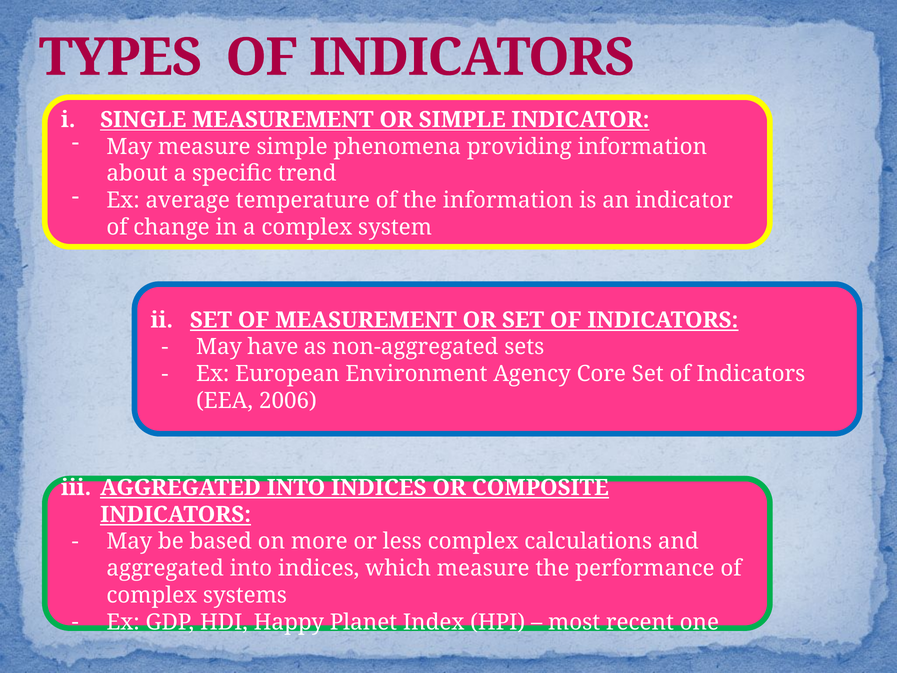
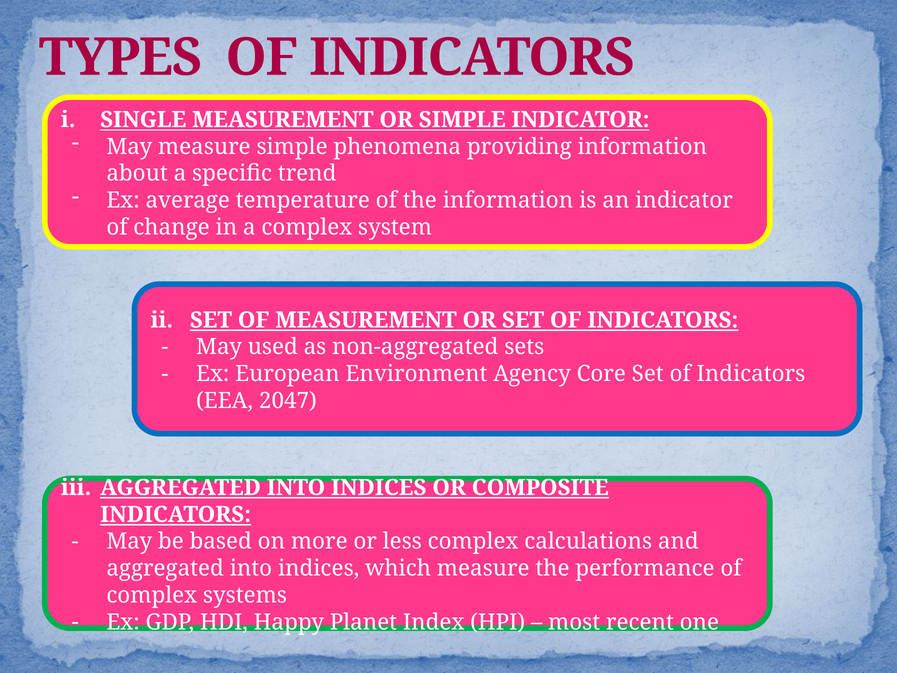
have: have -> used
2006: 2006 -> 2047
